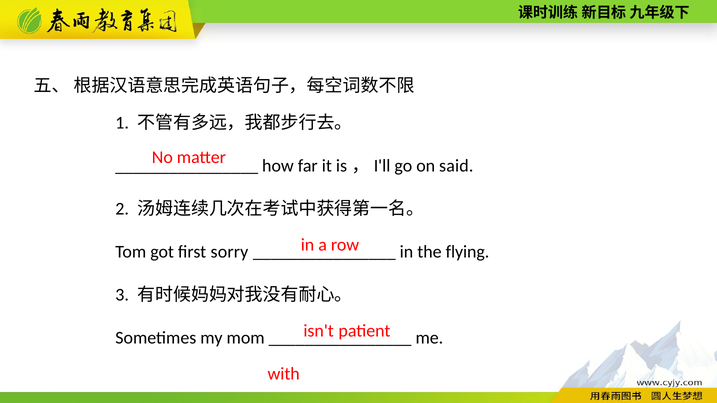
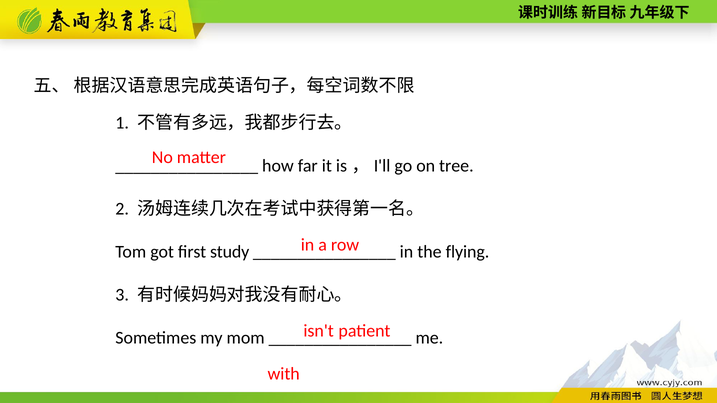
said: said -> tree
sorry: sorry -> study
